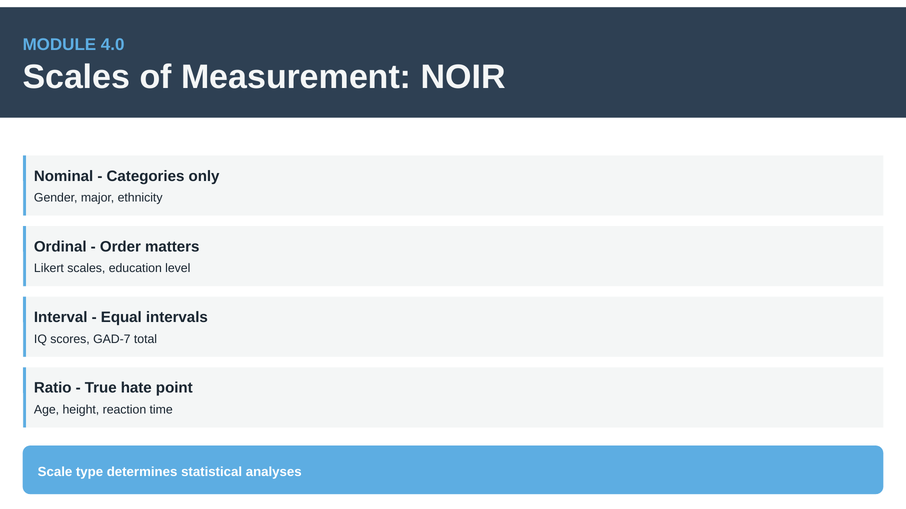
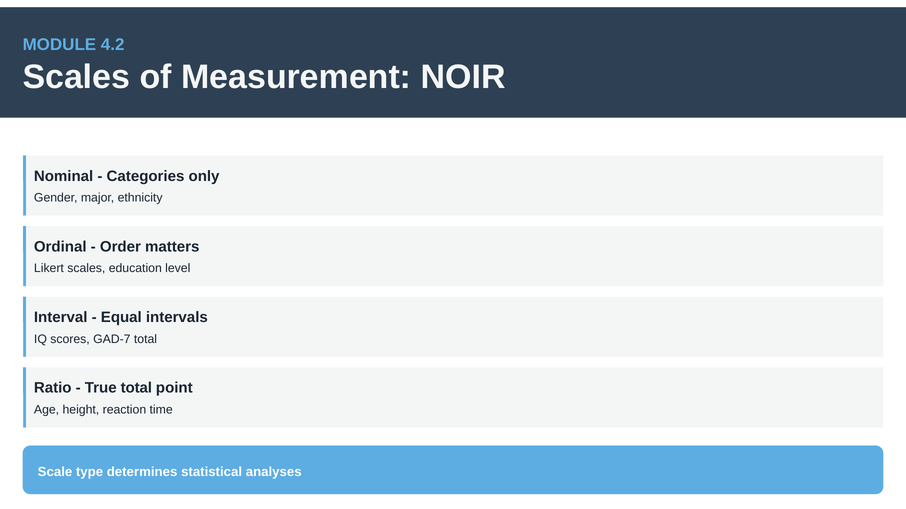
4.0: 4.0 -> 4.2
True hate: hate -> total
